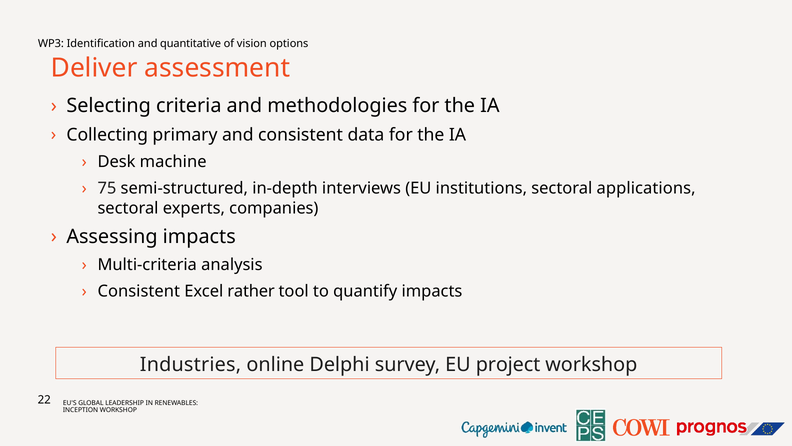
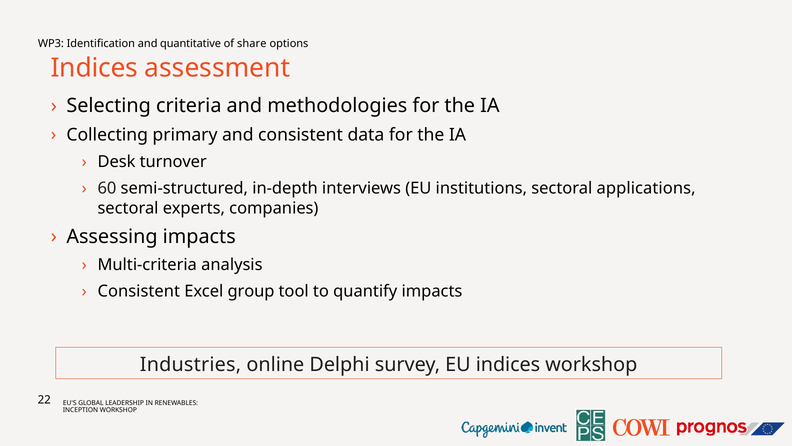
vision: vision -> share
Deliver at (94, 68): Deliver -> Indices
machine: machine -> turnover
75: 75 -> 60
rather: rather -> group
EU project: project -> indices
